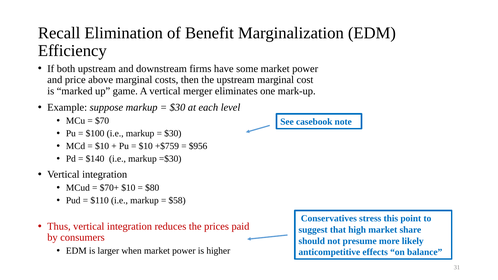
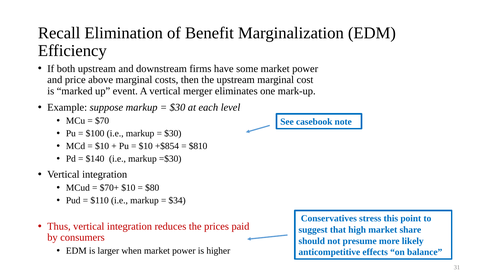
game: game -> event
+$759: +$759 -> +$854
$956: $956 -> $810
$58: $58 -> $34
